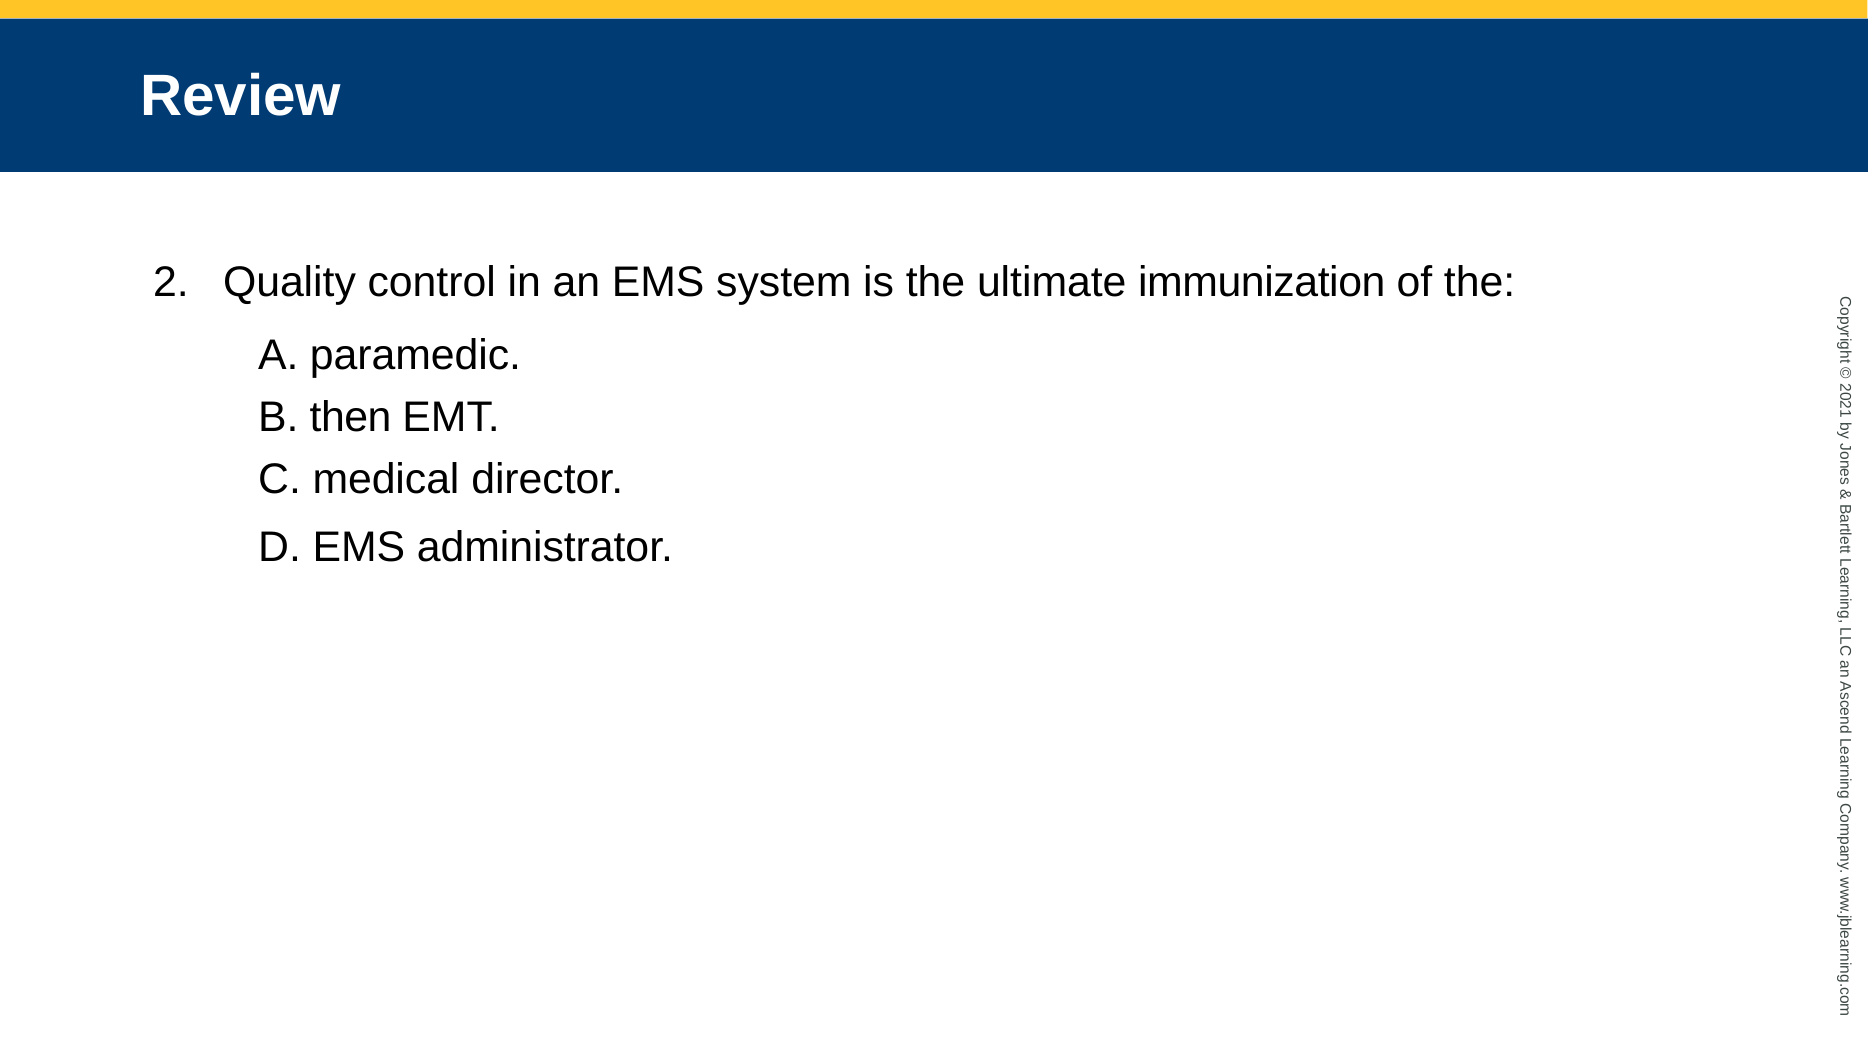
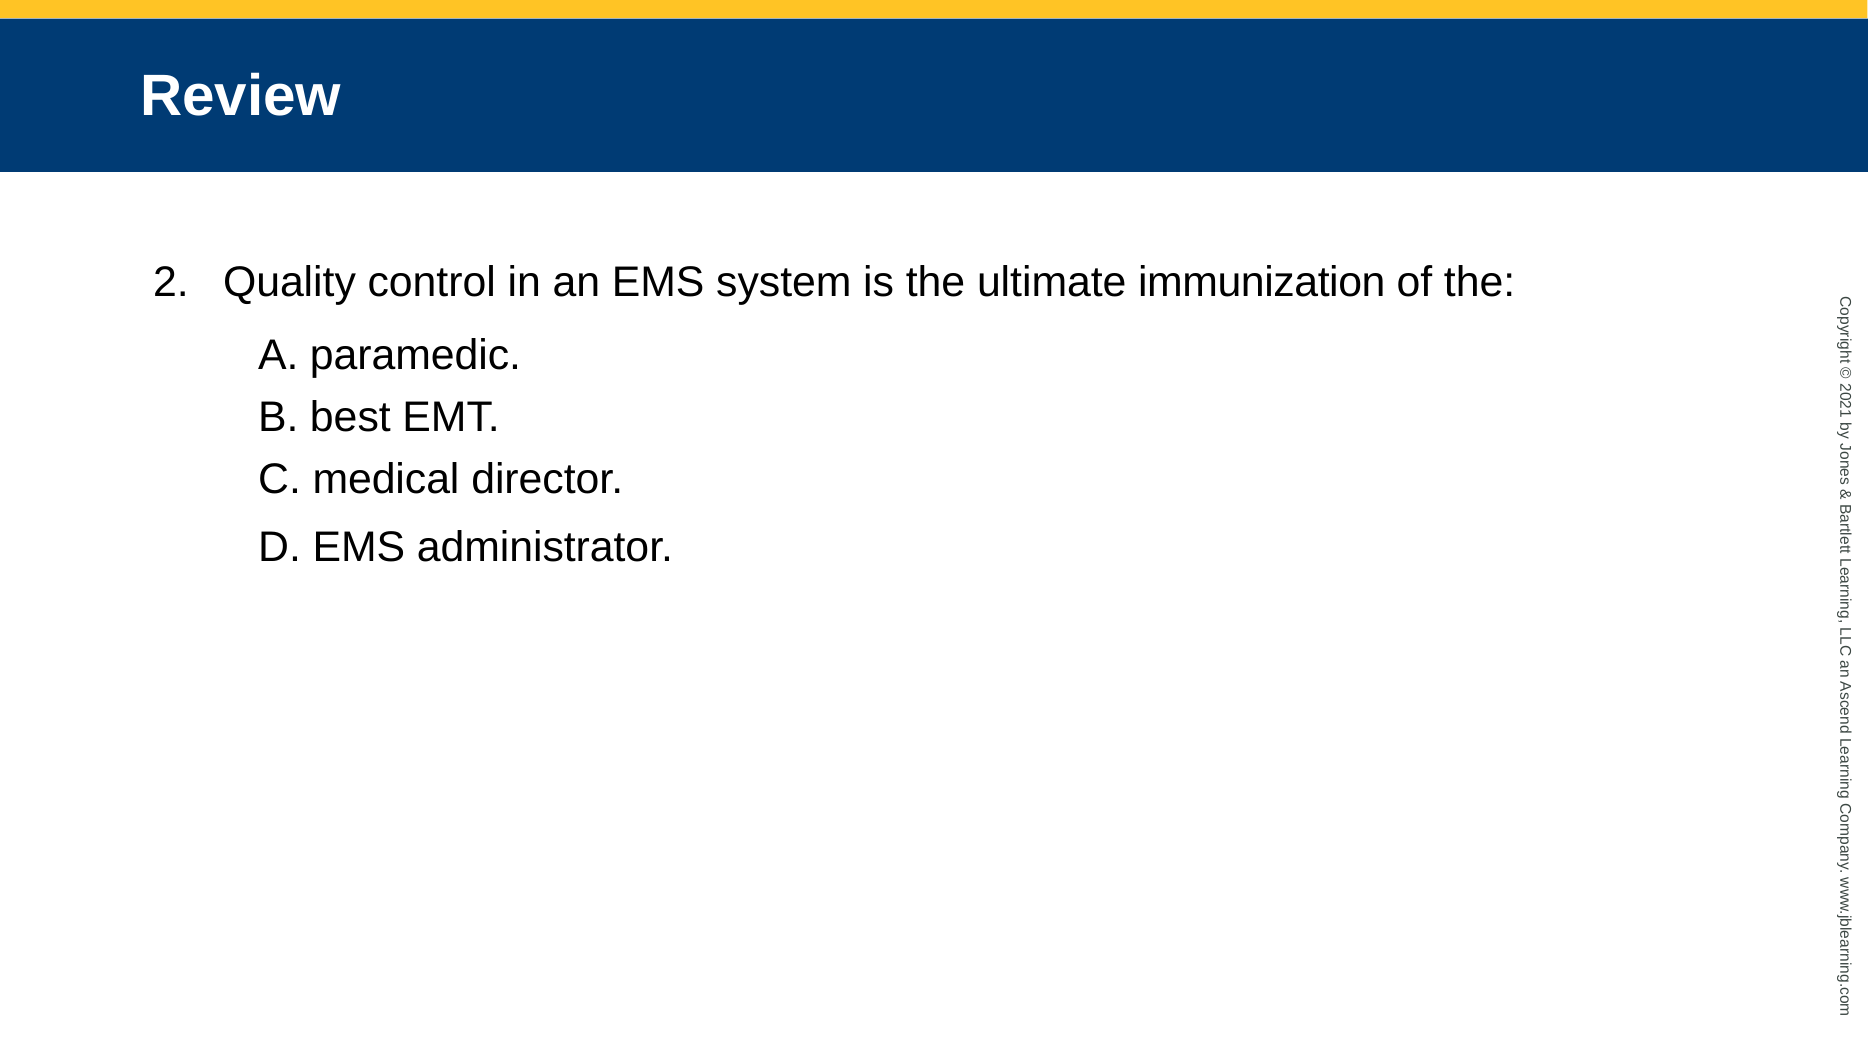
then: then -> best
